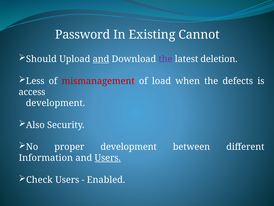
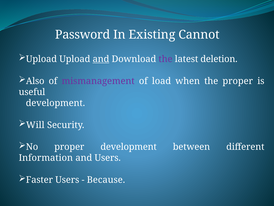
Should at (41, 59): Should -> Upload
Less: Less -> Also
mismanagement colour: red -> purple
the defects: defects -> proper
access: access -> useful
Also: Also -> Will
Users at (108, 158) underline: present -> none
Check: Check -> Faster
Enabled: Enabled -> Because
